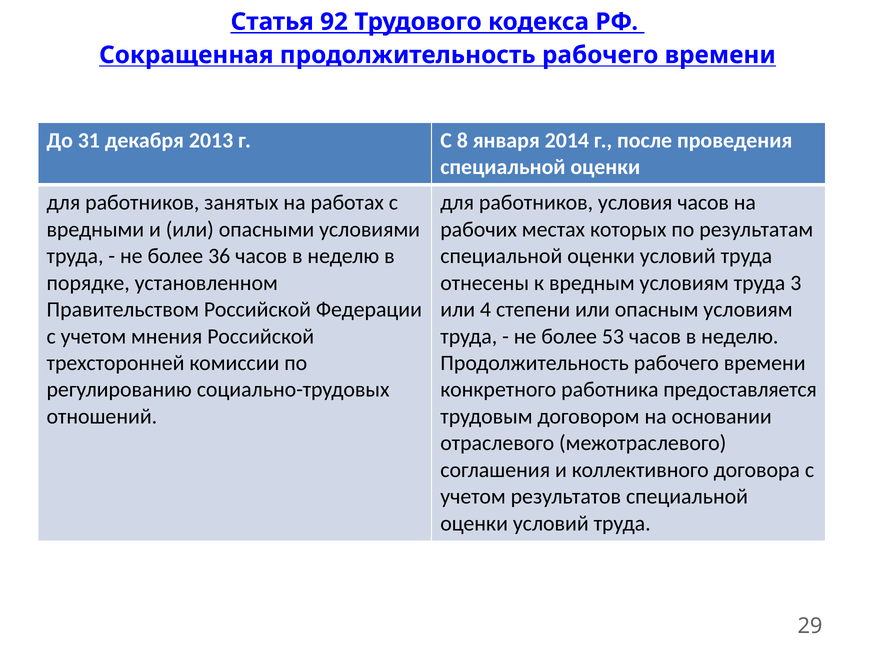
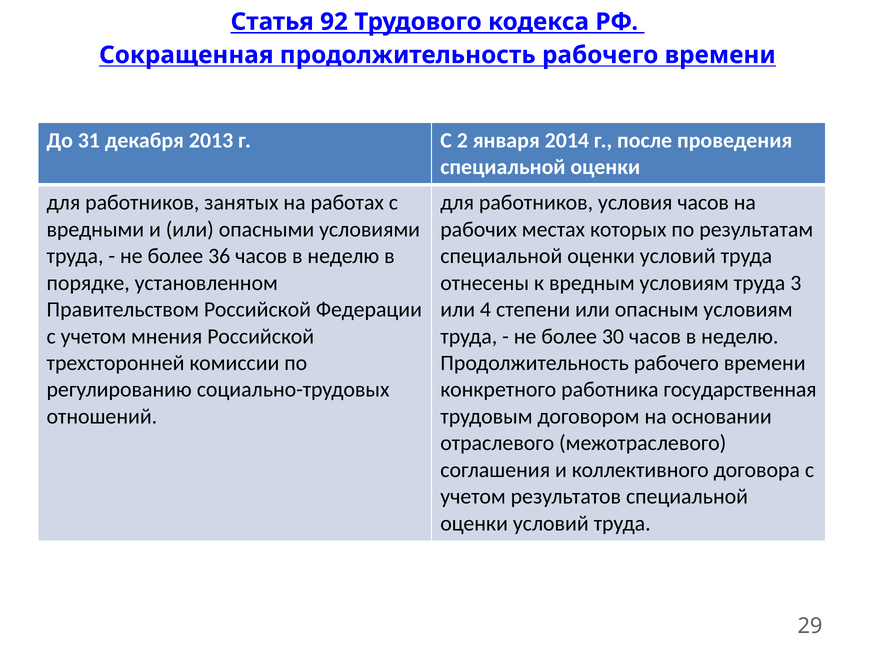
8: 8 -> 2
53: 53 -> 30
предоставляется: предоставляется -> государственная
